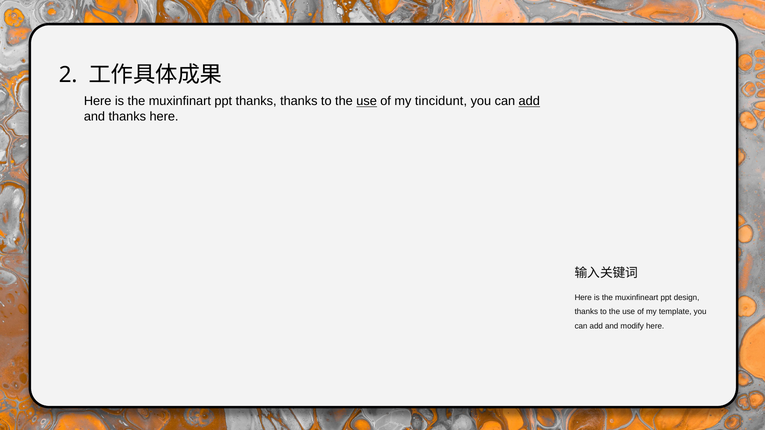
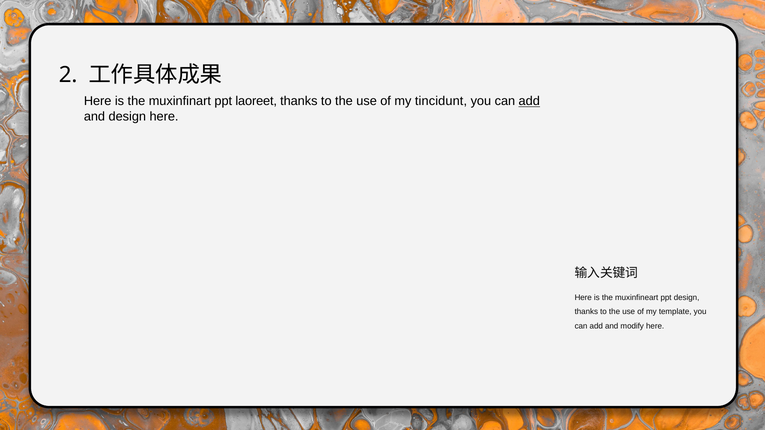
ppt thanks: thanks -> laoreet
use at (367, 101) underline: present -> none
and thanks: thanks -> design
